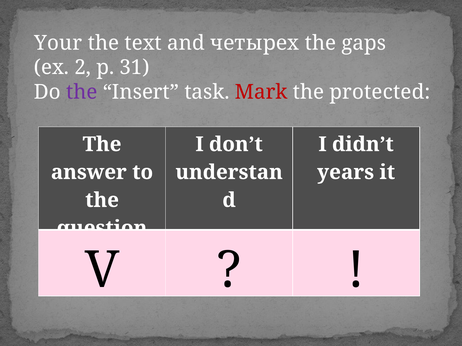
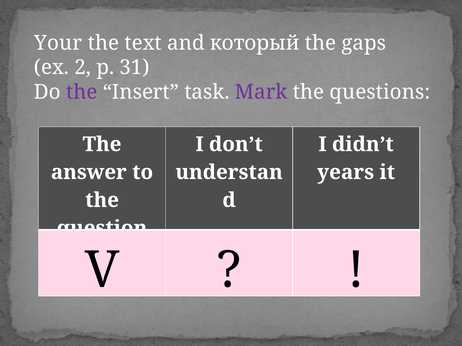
четырех: четырех -> который
Mark colour: red -> purple
protected: protected -> questions
